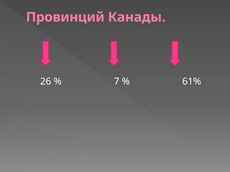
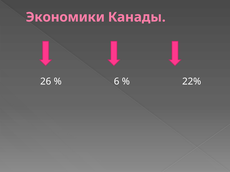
Провинций: Провинций -> Экономики
7: 7 -> 6
61%: 61% -> 22%
